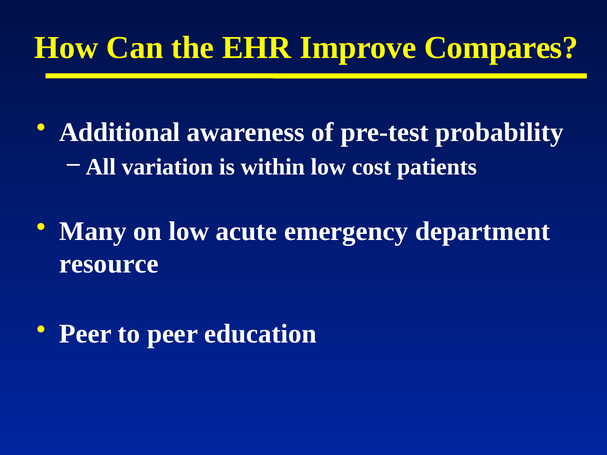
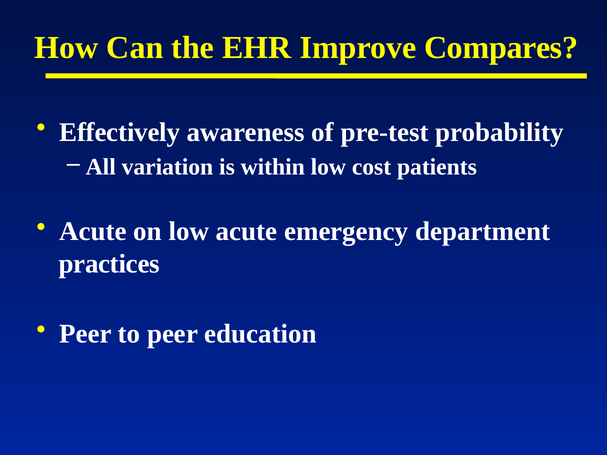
Additional: Additional -> Effectively
Many at (93, 232): Many -> Acute
resource: resource -> practices
